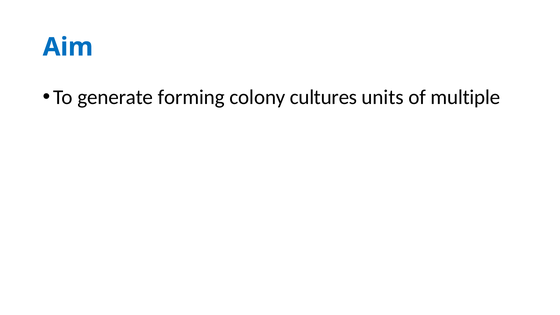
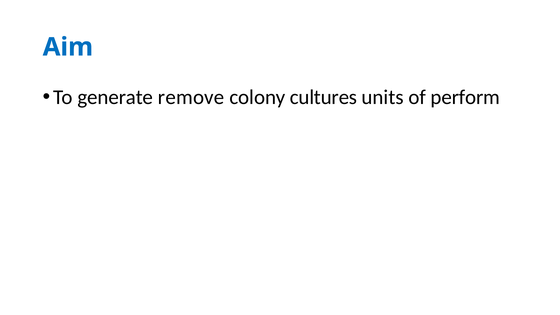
forming: forming -> remove
multiple: multiple -> perform
